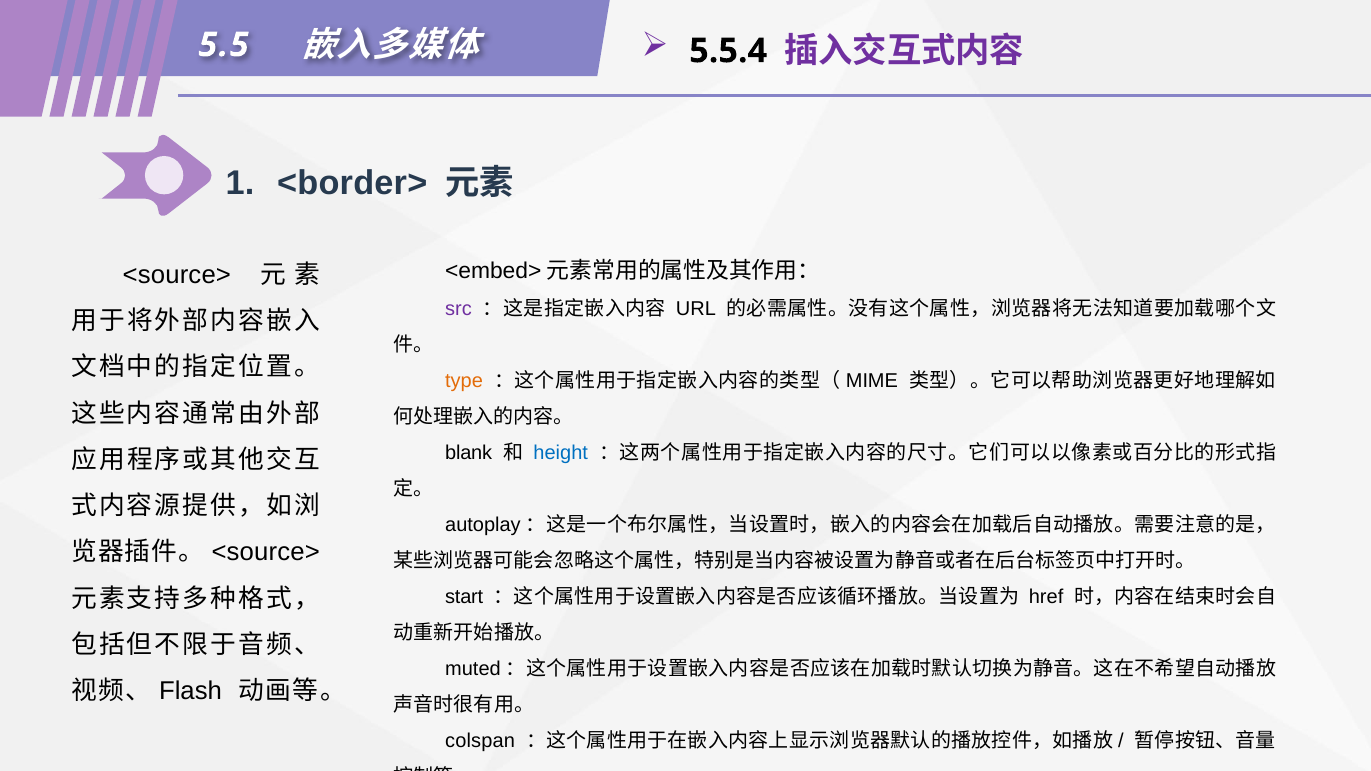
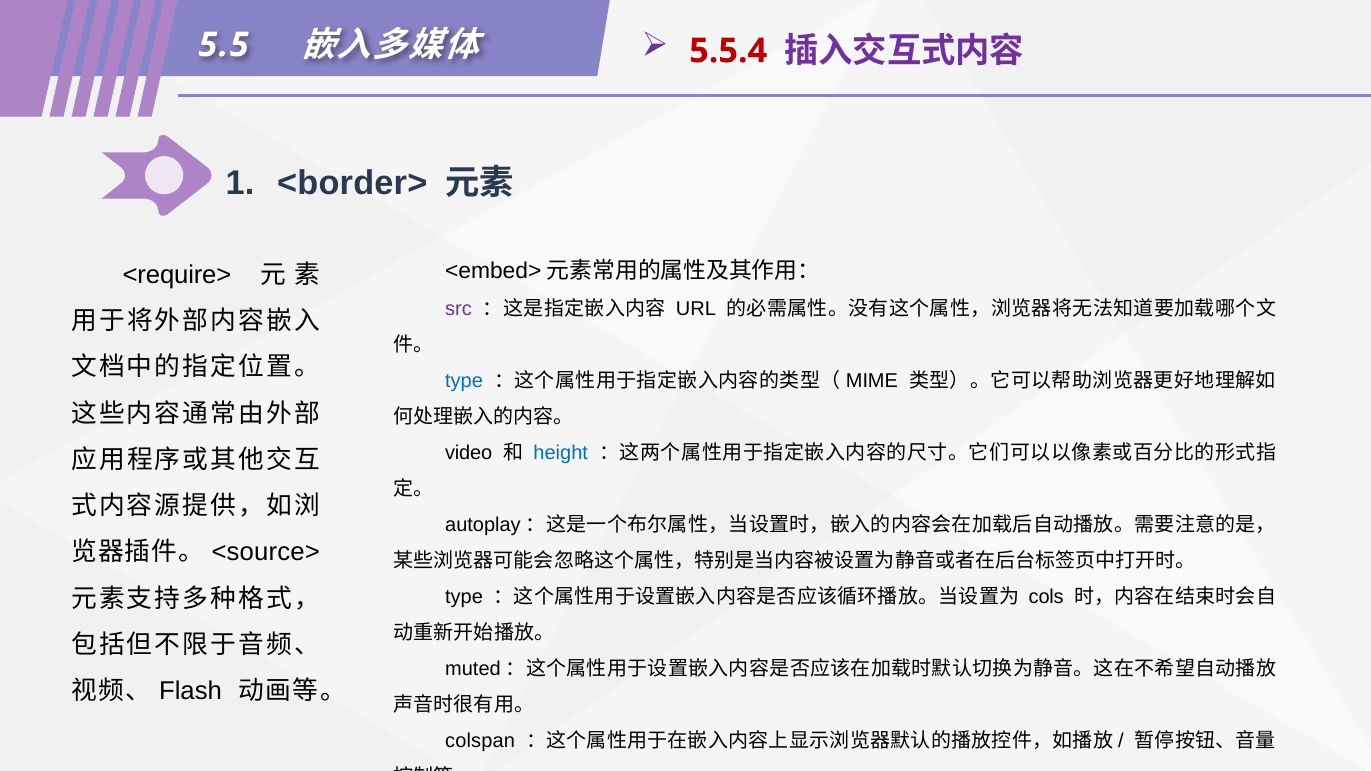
5.5.4 colour: black -> red
<source> at (177, 275): <source> -> <require>
type at (464, 381) colour: orange -> blue
blank: blank -> video
start at (464, 597): start -> type
href: href -> cols
